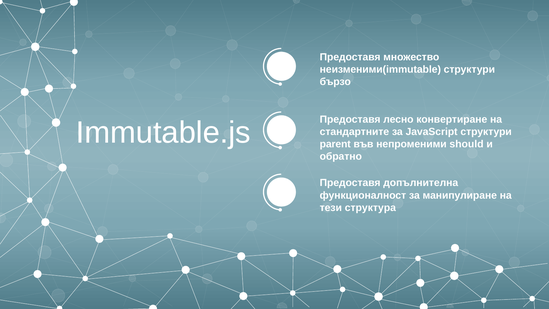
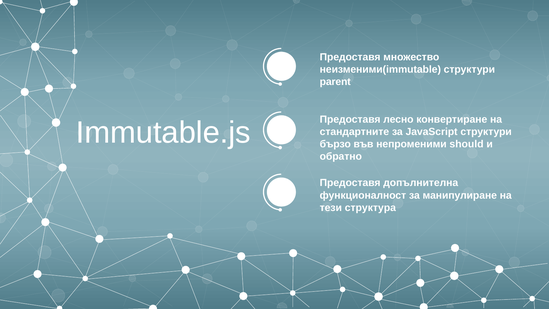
бързо: бързо -> parent
parent: parent -> бързо
